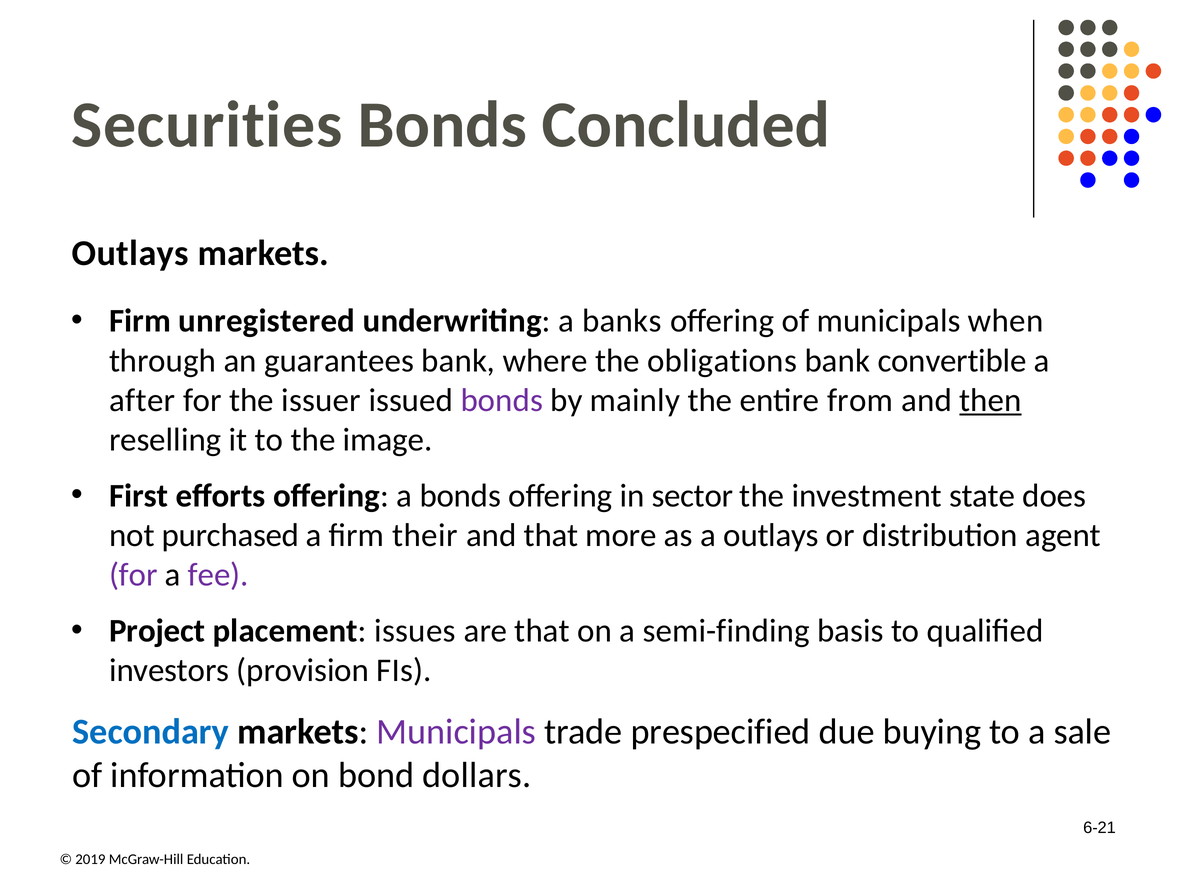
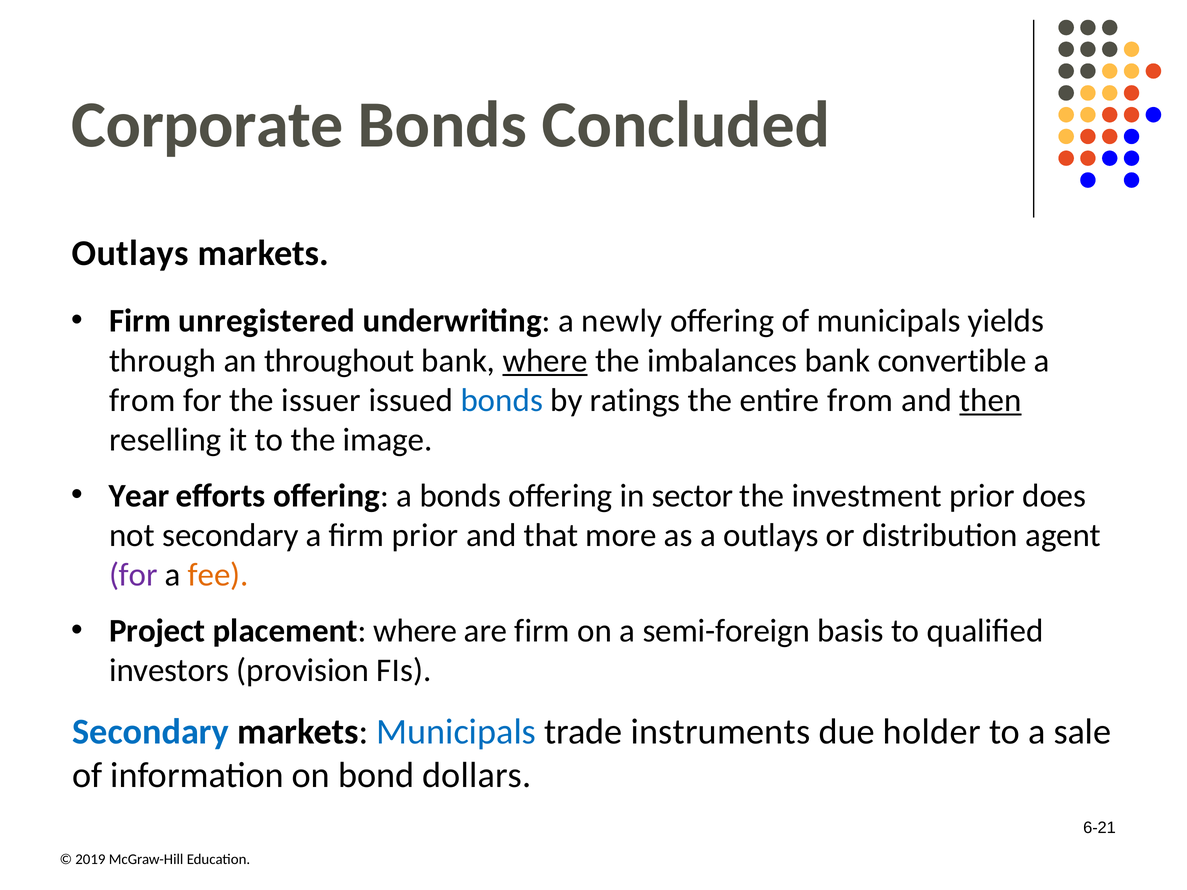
Securities: Securities -> Corporate
banks: banks -> newly
when: when -> yields
guarantees: guarantees -> throughout
where at (545, 361) underline: none -> present
obligations: obligations -> imbalances
after at (142, 400): after -> from
bonds at (502, 400) colour: purple -> blue
mainly: mainly -> ratings
First: First -> Year
investment state: state -> prior
not purchased: purchased -> secondary
firm their: their -> prior
fee colour: purple -> orange
placement issues: issues -> where
are that: that -> firm
semi-finding: semi-finding -> semi-foreign
Municipals at (456, 732) colour: purple -> blue
prespecified: prespecified -> instruments
buying: buying -> holder
